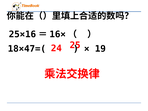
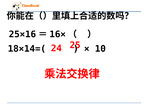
18×47=(: 18×47=( -> 18×14=(
19: 19 -> 10
